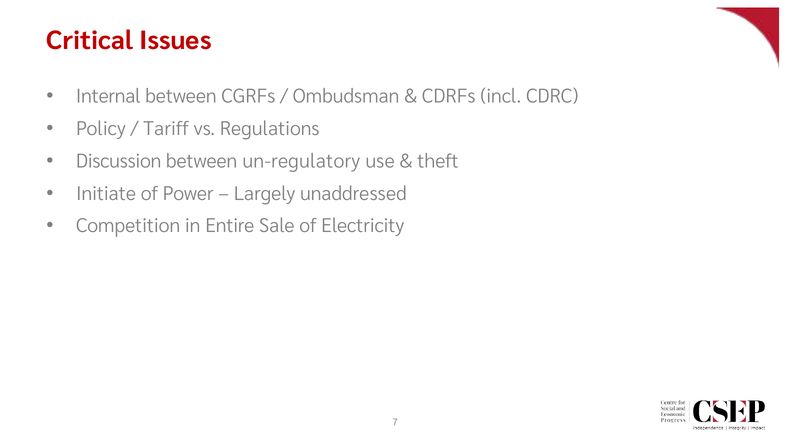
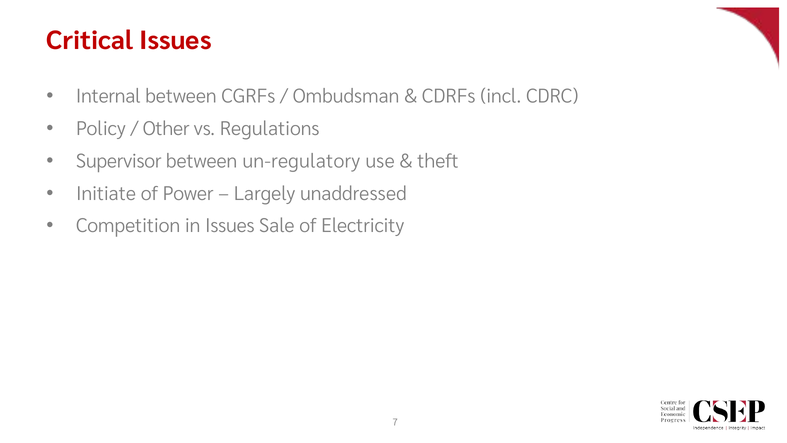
Tariff: Tariff -> Other
Discussion: Discussion -> Supervisor
in Entire: Entire -> Issues
